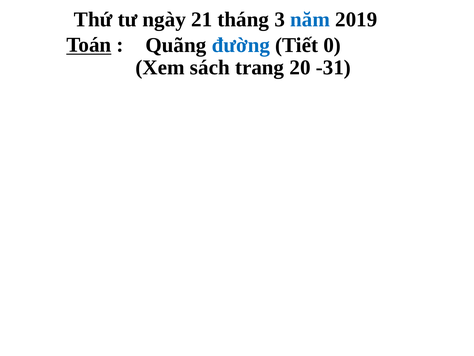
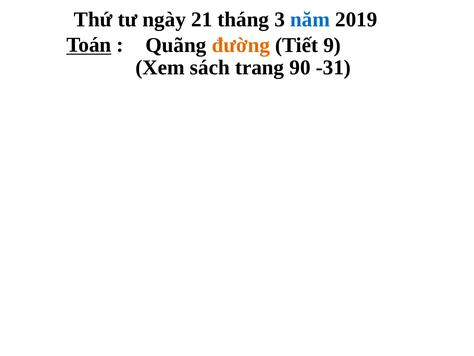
đường colour: blue -> orange
0: 0 -> 9
20: 20 -> 90
